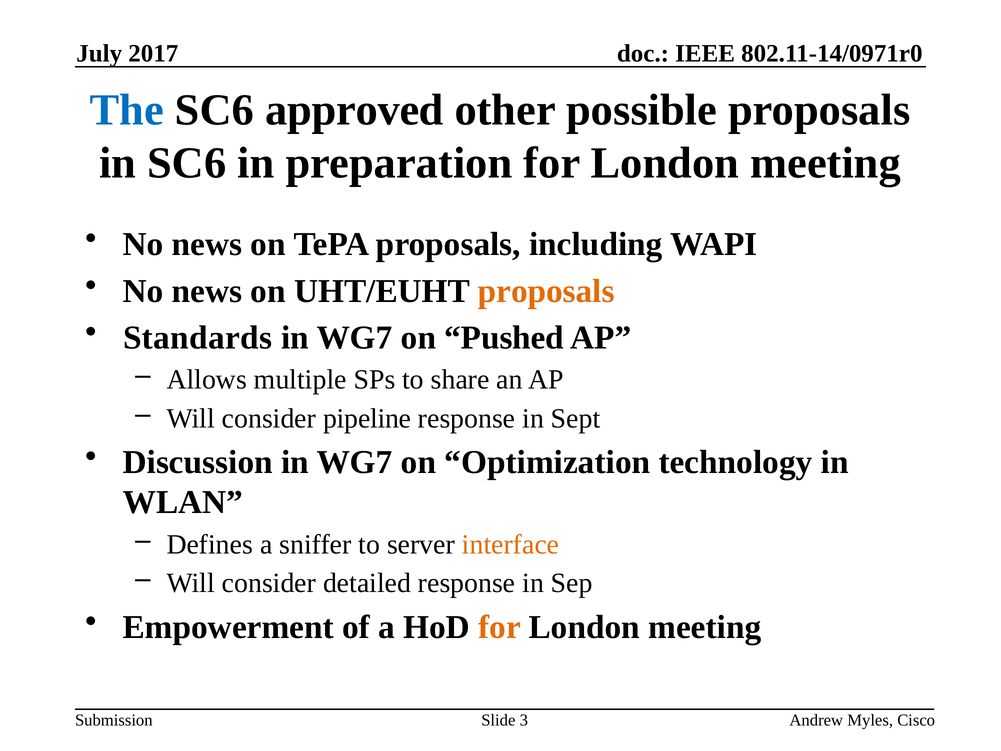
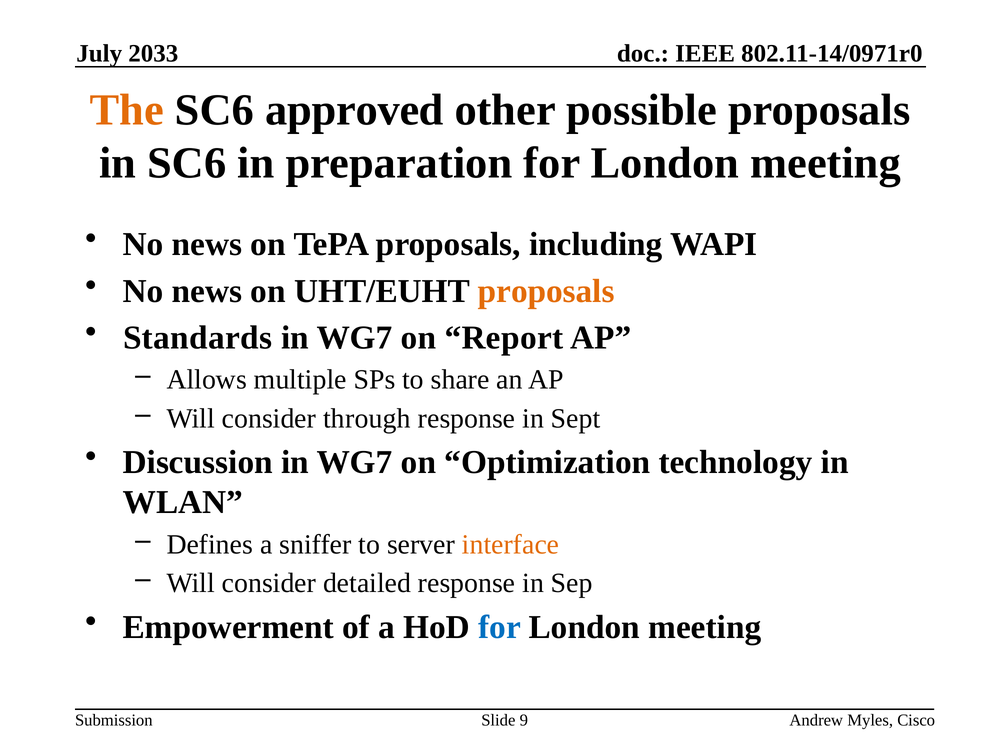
2017: 2017 -> 2033
The colour: blue -> orange
Pushed: Pushed -> Report
pipeline: pipeline -> through
for at (500, 627) colour: orange -> blue
3: 3 -> 9
